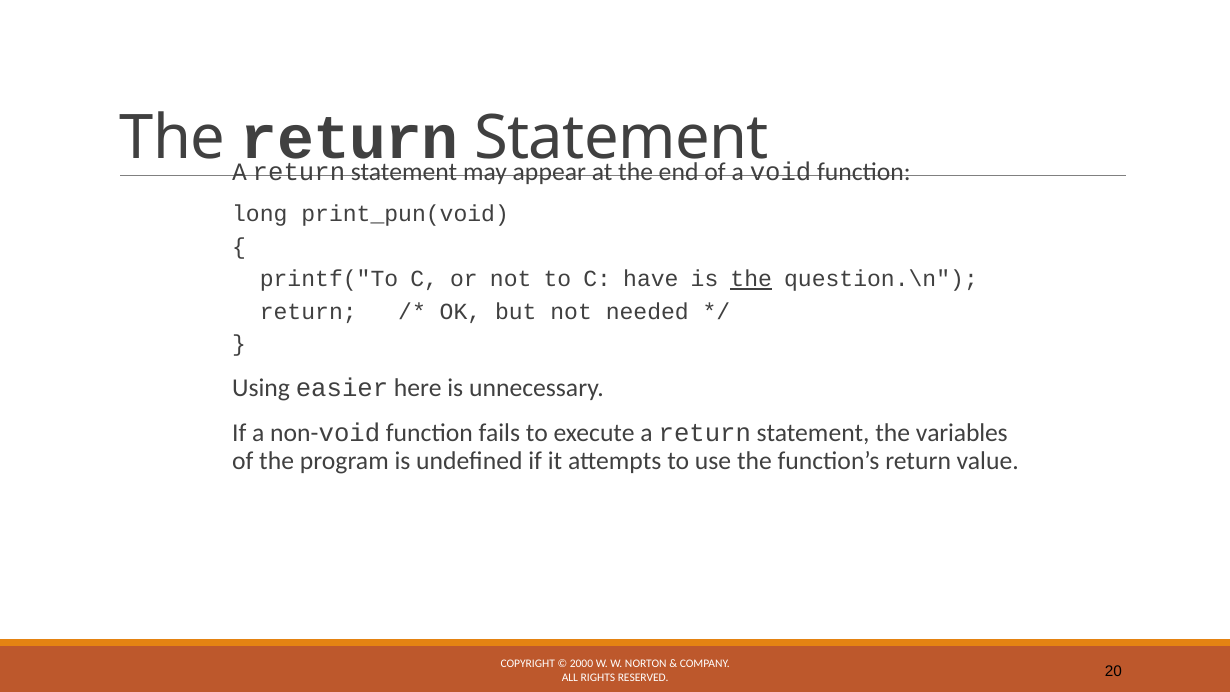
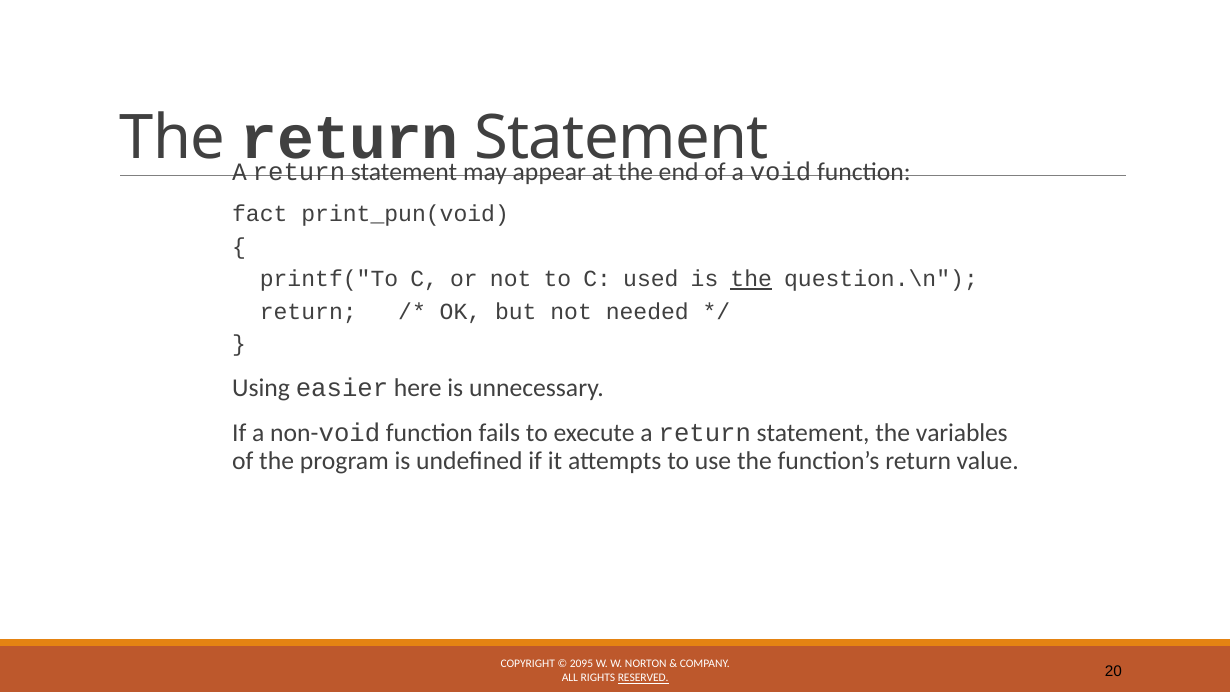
long: long -> fact
have: have -> used
2000: 2000 -> 2095
RESERVED underline: none -> present
